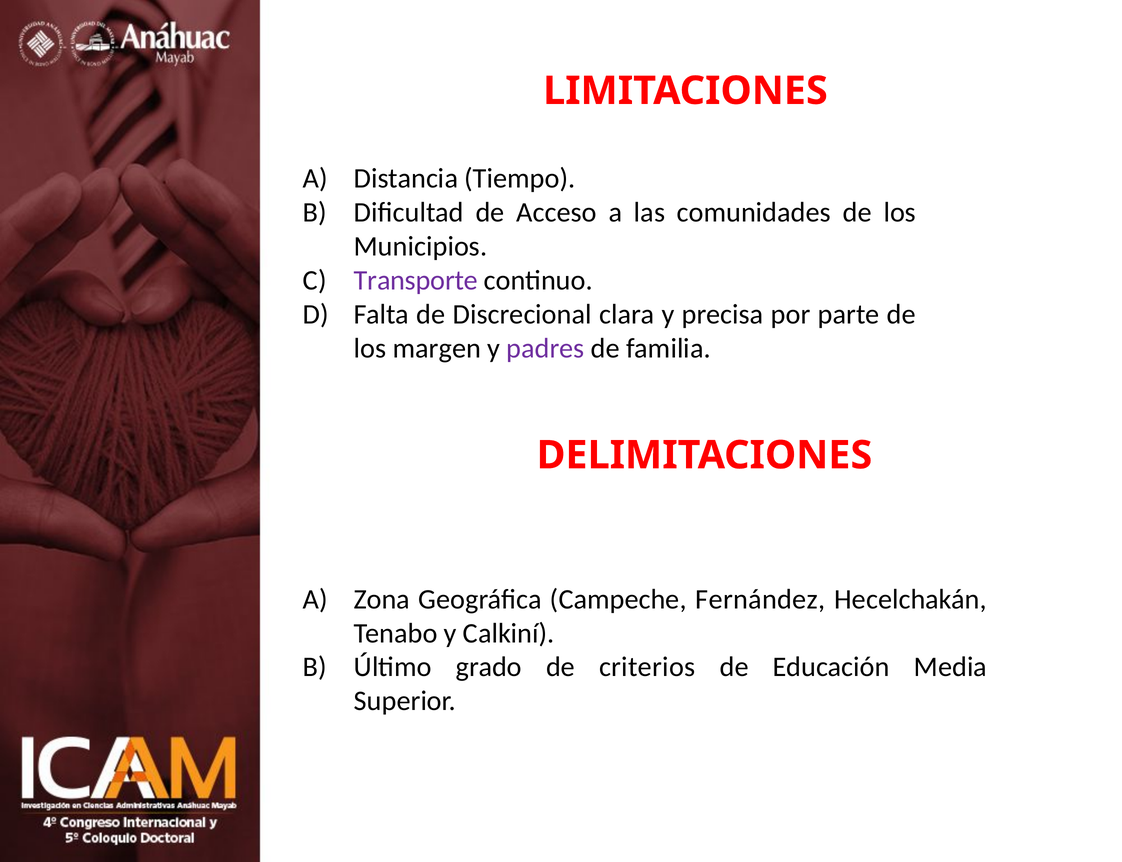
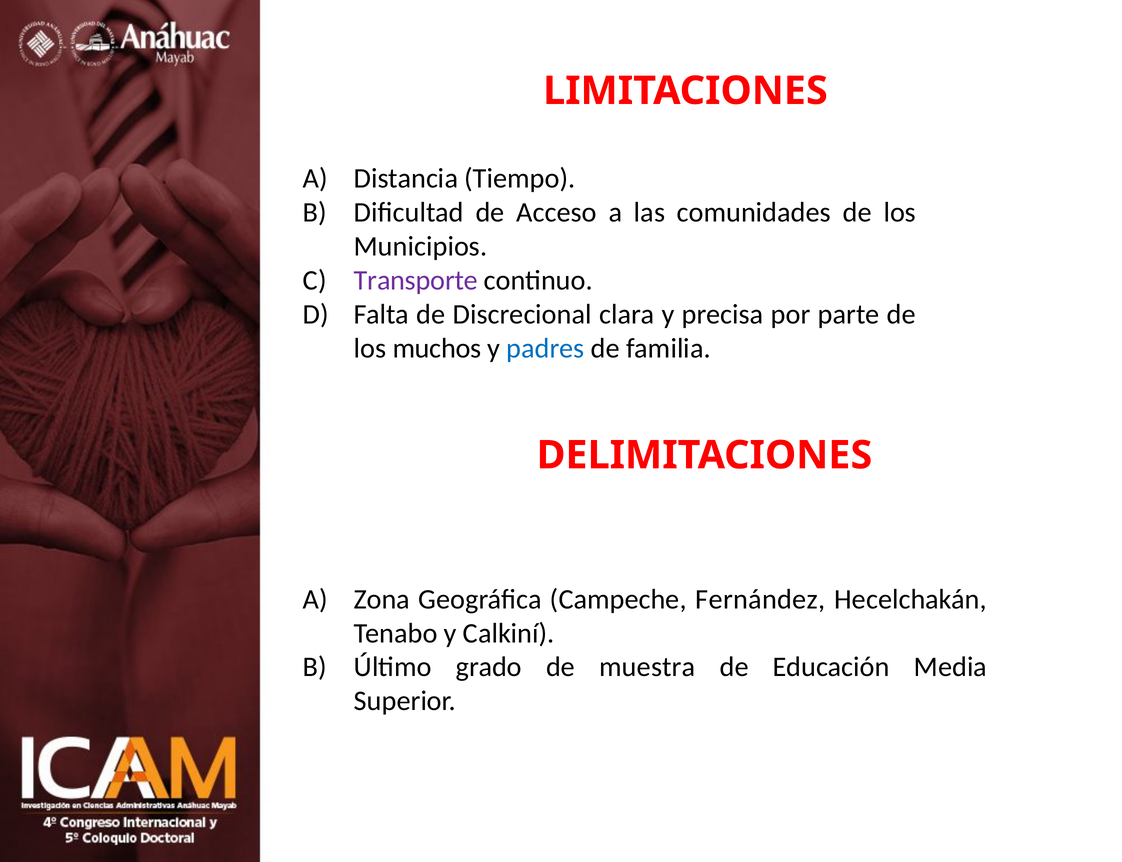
margen: margen -> muchos
padres colour: purple -> blue
criterios: criterios -> muestra
